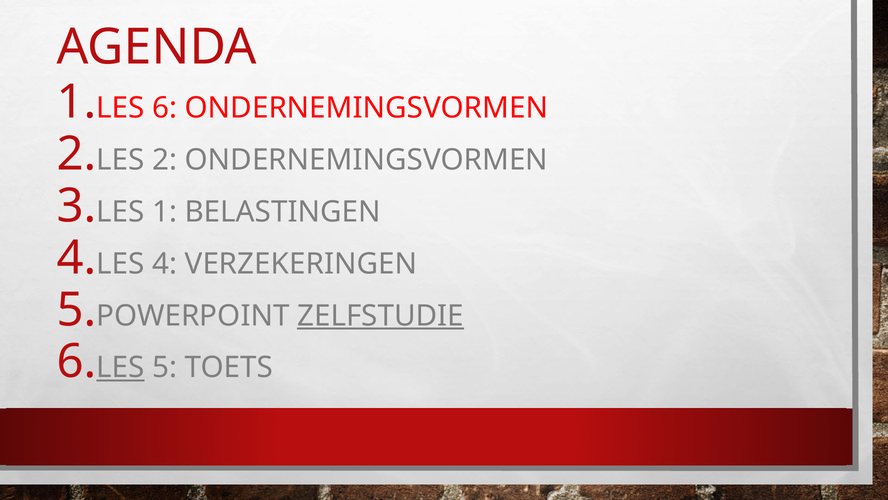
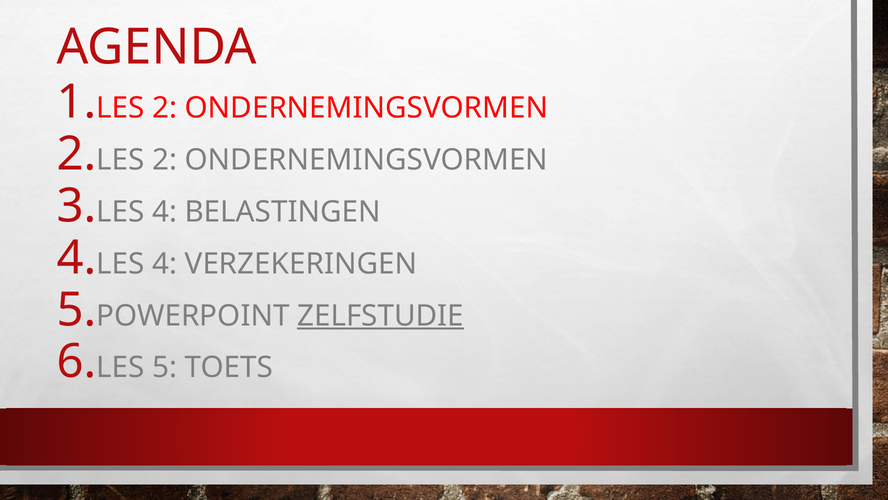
1 LES 6: 6 -> 2
3 LES 1: 1 -> 4
LES at (120, 367) underline: present -> none
